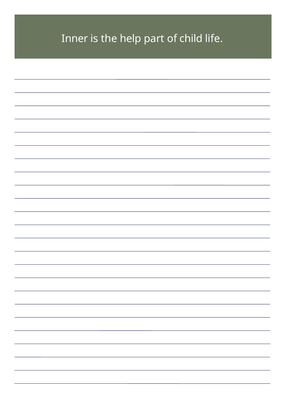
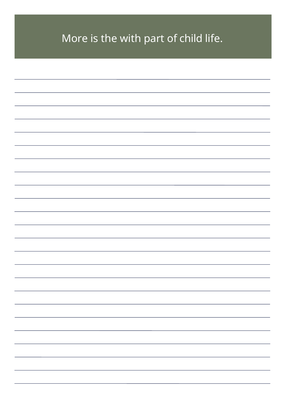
Inner: Inner -> More
help: help -> with
